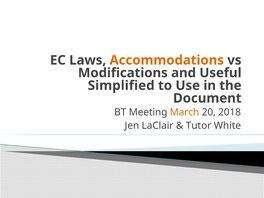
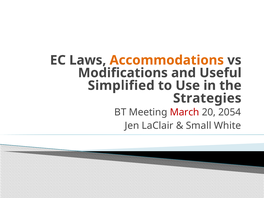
Document: Document -> Strategies
March colour: orange -> red
2018: 2018 -> 2054
Tutor: Tutor -> Small
